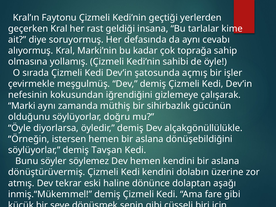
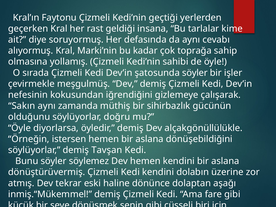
şatosunda açmış: açmış -> söyler
Marki: Marki -> Sakın
